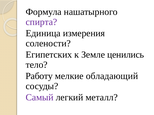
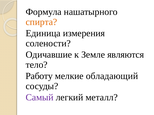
спирта colour: purple -> orange
Египетских: Египетских -> Одичавшие
ценились: ценились -> являются
